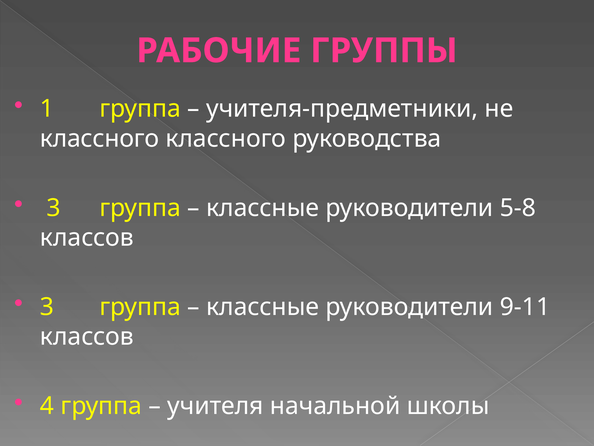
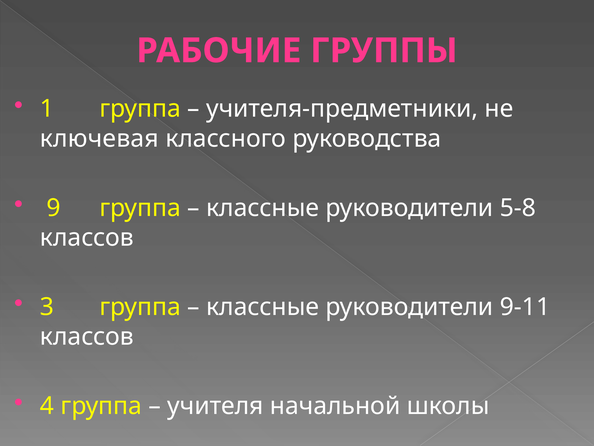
классного at (100, 138): классного -> ключевая
3 at (53, 208): 3 -> 9
